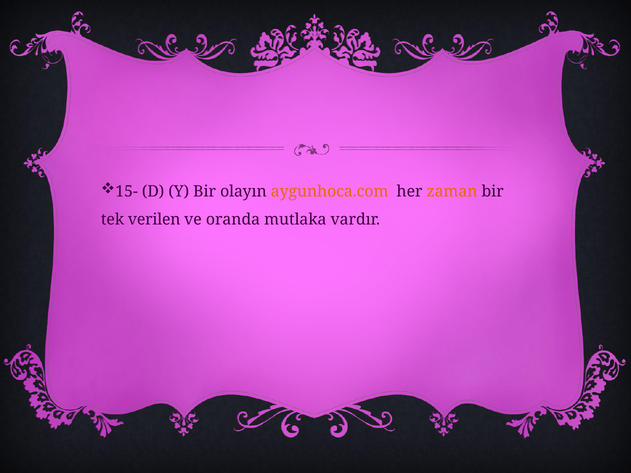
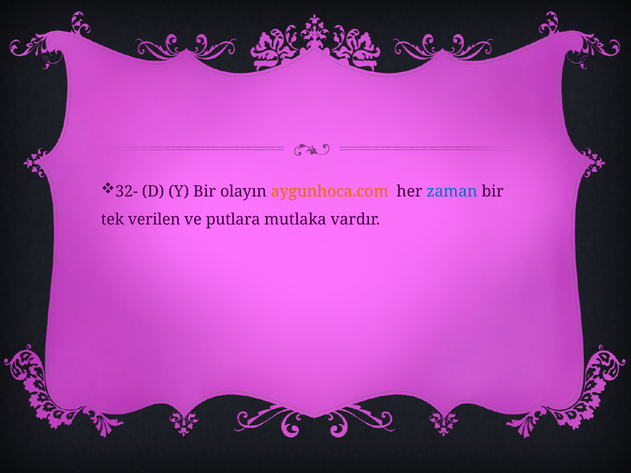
15-: 15- -> 32-
zaman colour: orange -> blue
oranda: oranda -> putlara
